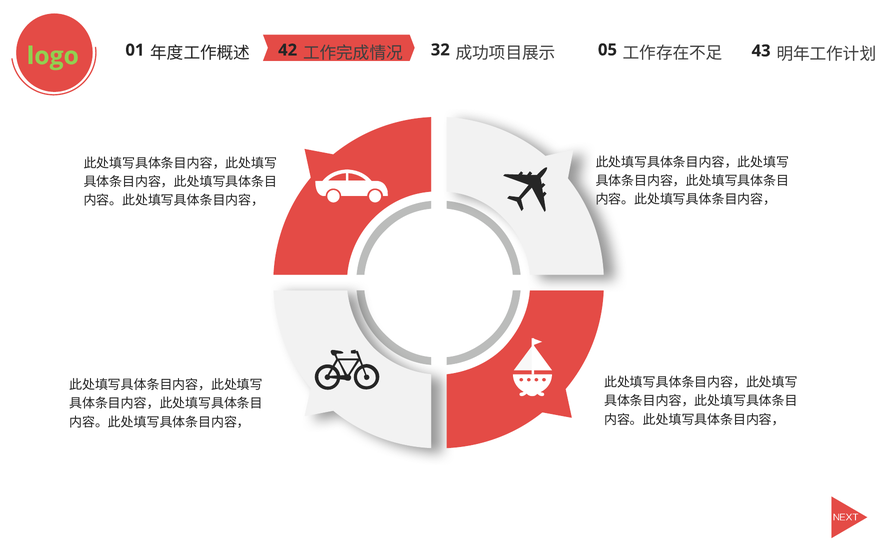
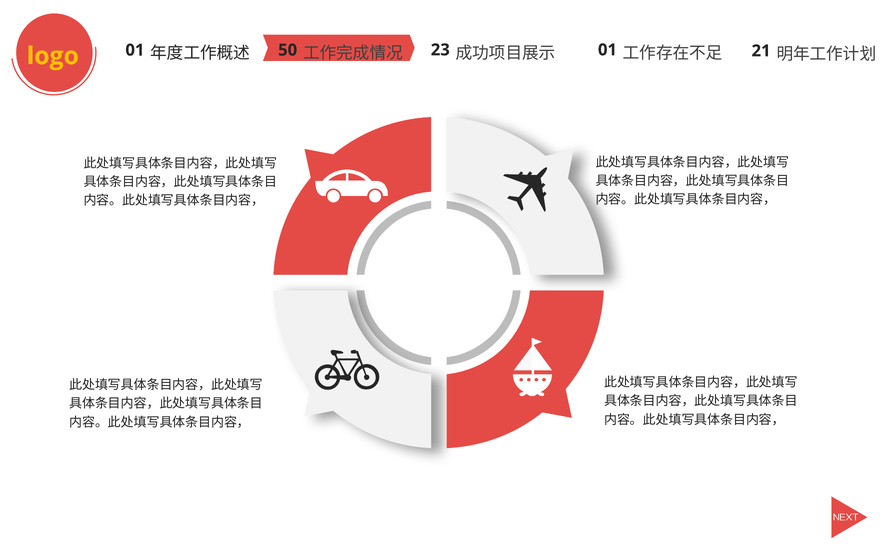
logo colour: light green -> yellow
42: 42 -> 50
32: 32 -> 23
05 at (607, 50): 05 -> 01
43: 43 -> 21
